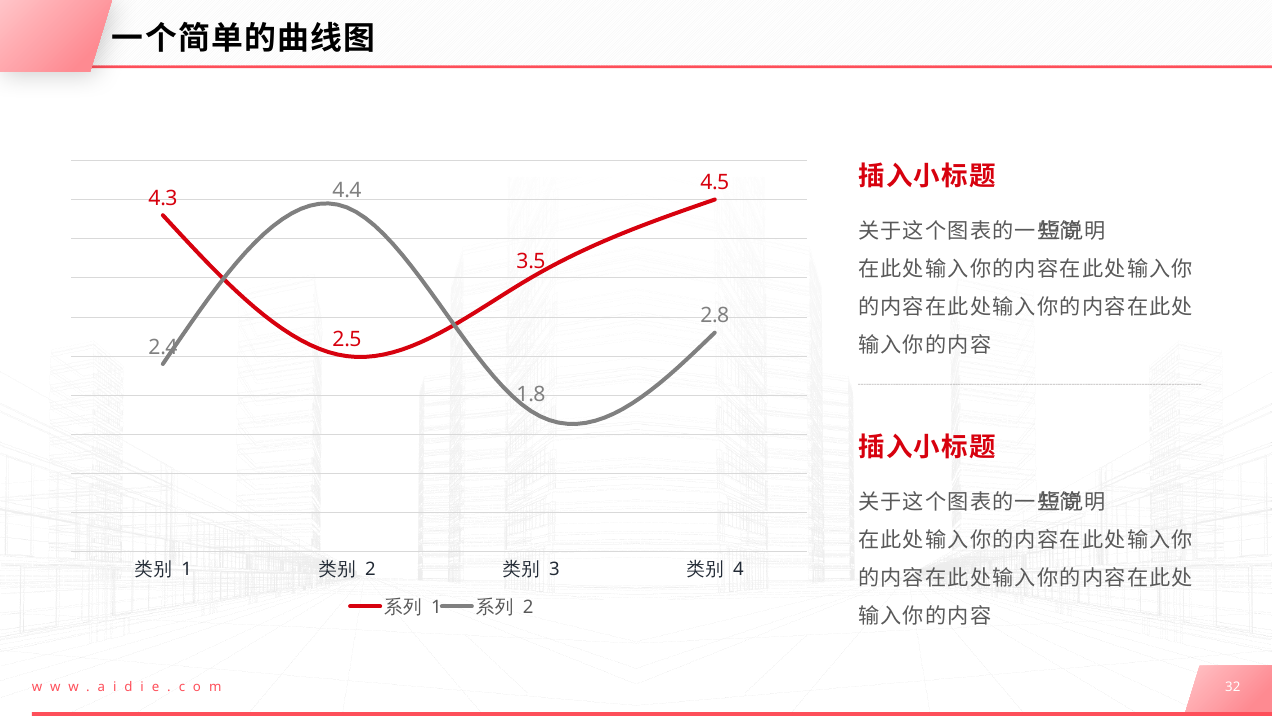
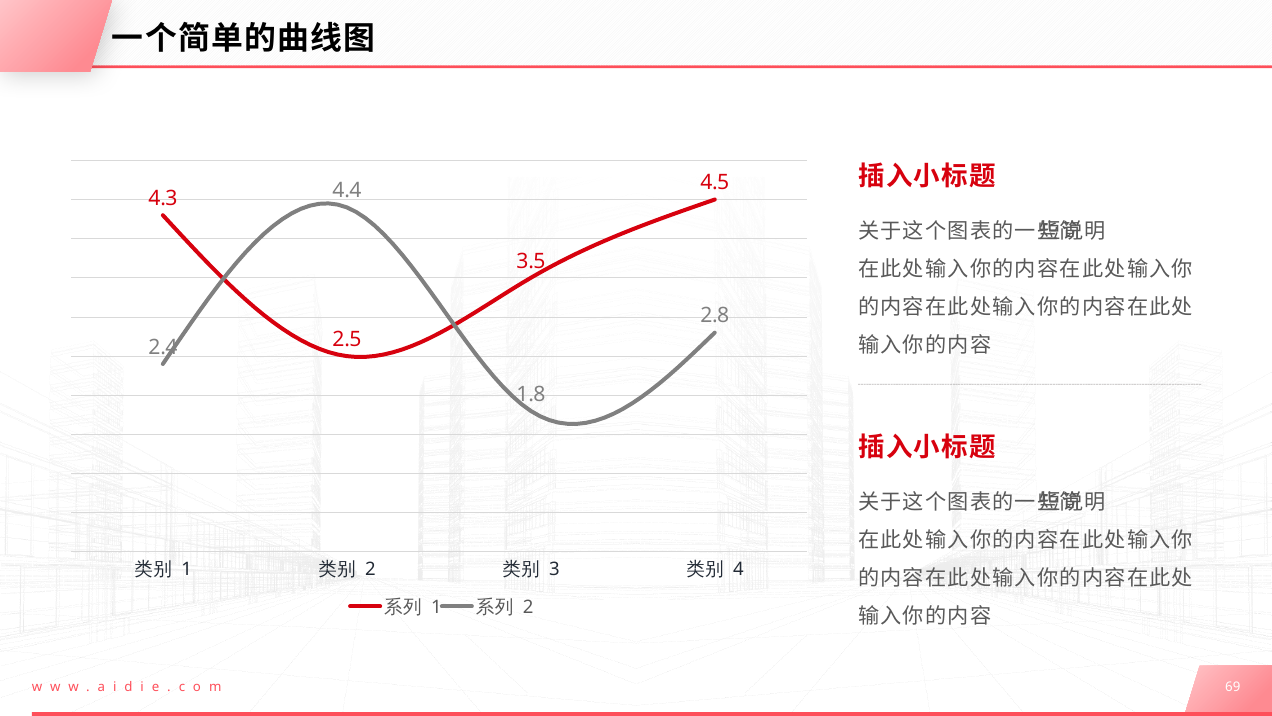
32: 32 -> 69
